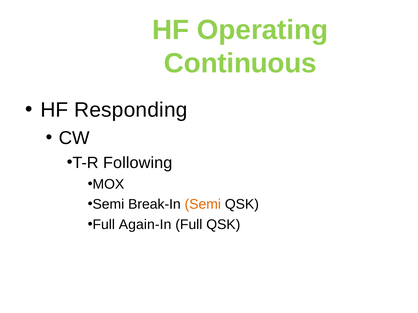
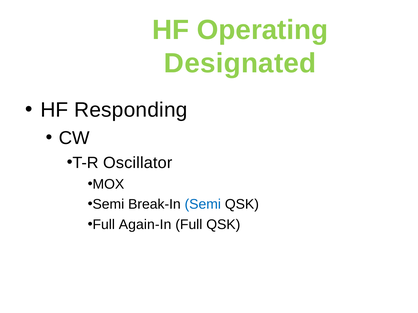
Continuous: Continuous -> Designated
Following: Following -> Oscillator
Semi at (203, 205) colour: orange -> blue
